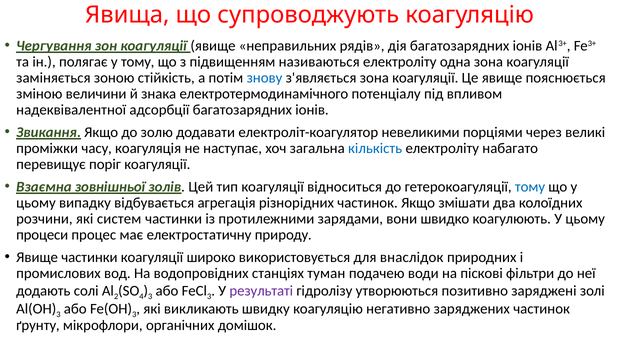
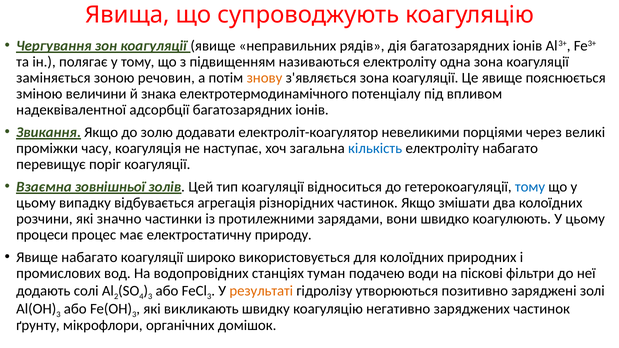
стійкість: стійкість -> речовин
знову colour: blue -> orange
систем: систем -> значно
Явище частинки: частинки -> набагато
для внаслідок: внаслідок -> колоїдних
результаті colour: purple -> orange
